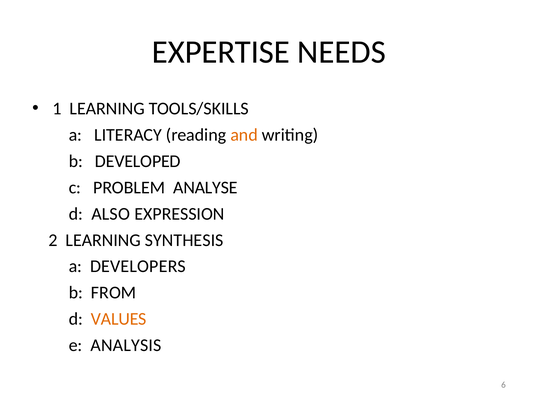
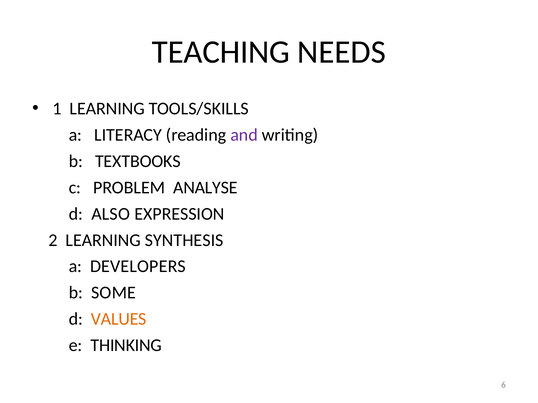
EXPERTISE: EXPERTISE -> TEACHING
and colour: orange -> purple
DEVELOPED: DEVELOPED -> TEXTBOOKS
FROM: FROM -> SOME
ANALYSIS: ANALYSIS -> THINKING
